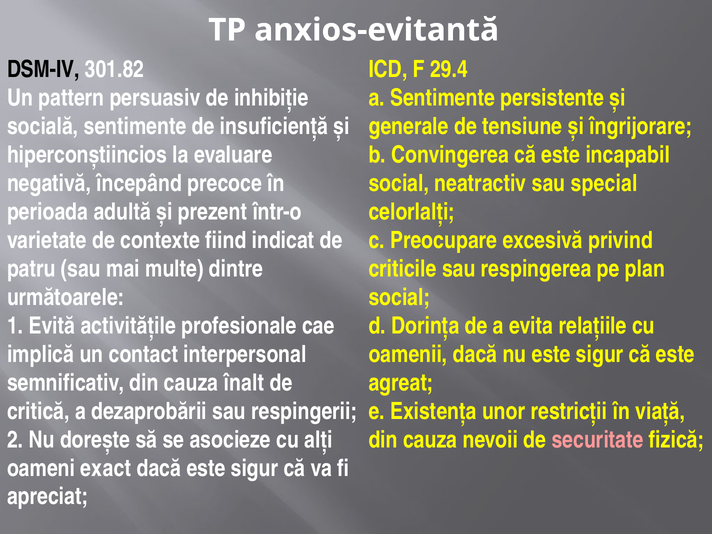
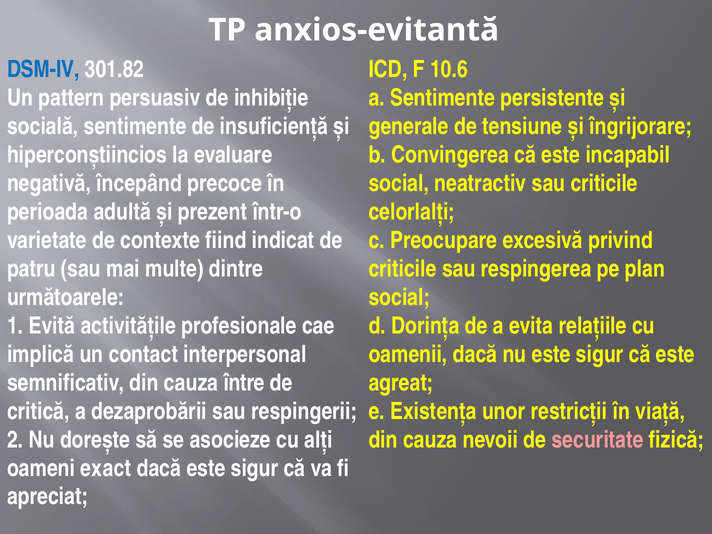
DSM-IV colour: black -> blue
29.4: 29.4 -> 10.6
sau special: special -> criticile
înalt: înalt -> între
